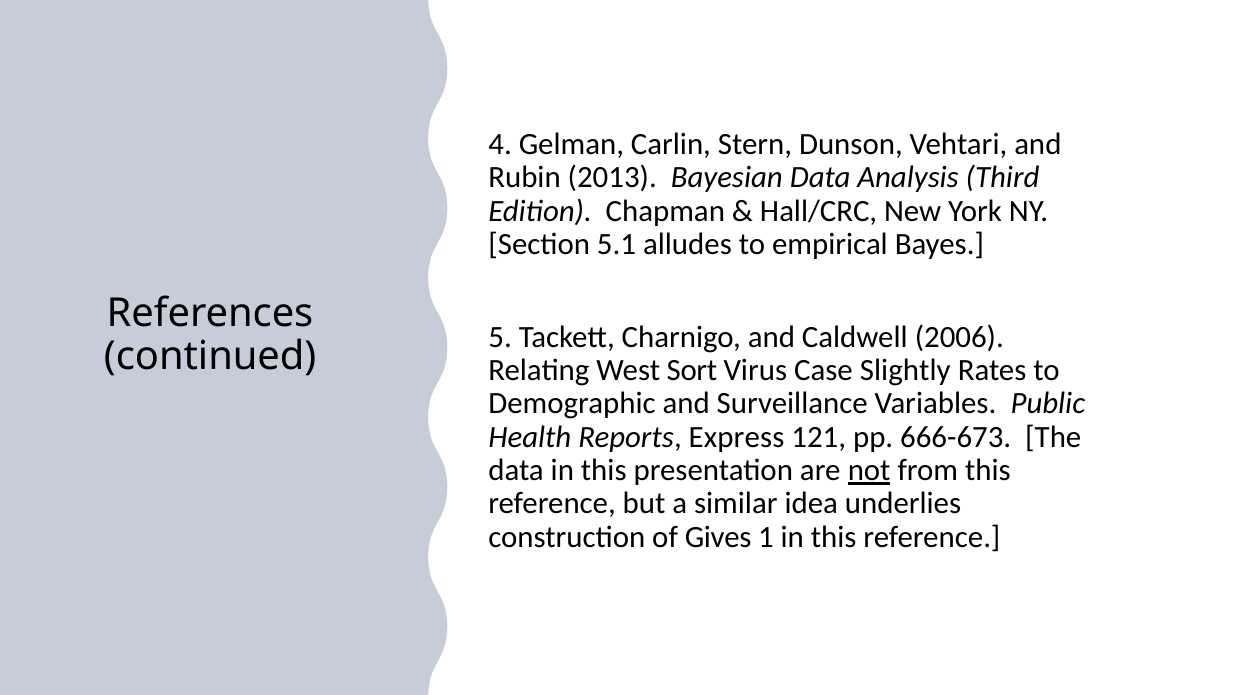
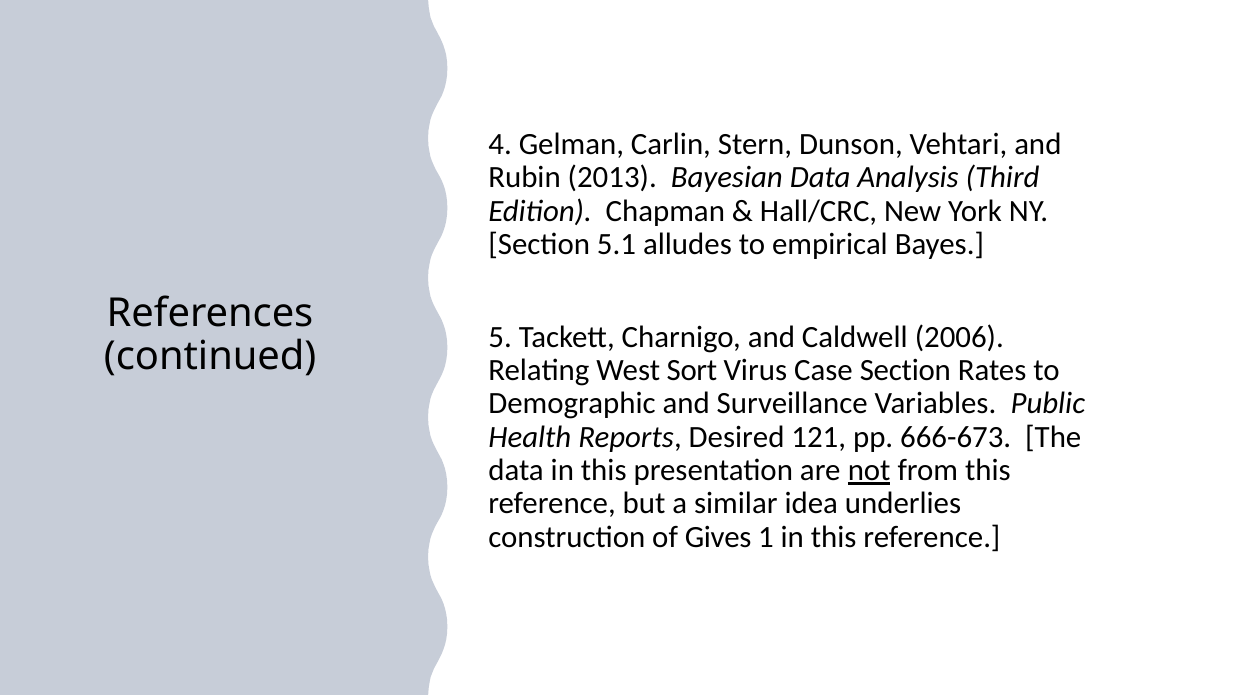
Case Slightly: Slightly -> Section
Express: Express -> Desired
